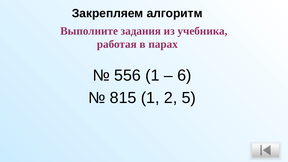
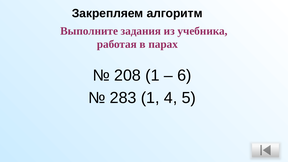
556: 556 -> 208
815: 815 -> 283
2: 2 -> 4
